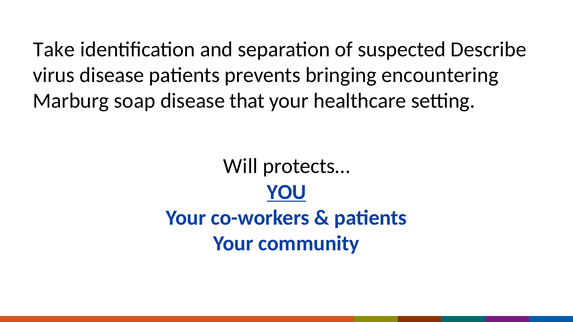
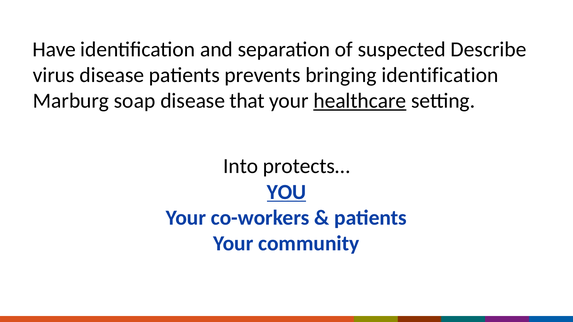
Take: Take -> Have
bringing encountering: encountering -> identification
healthcare underline: none -> present
Will: Will -> Into
